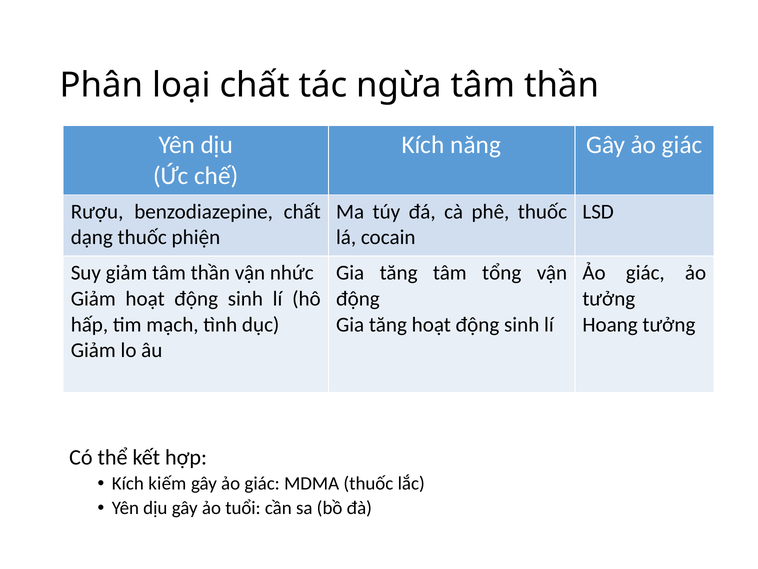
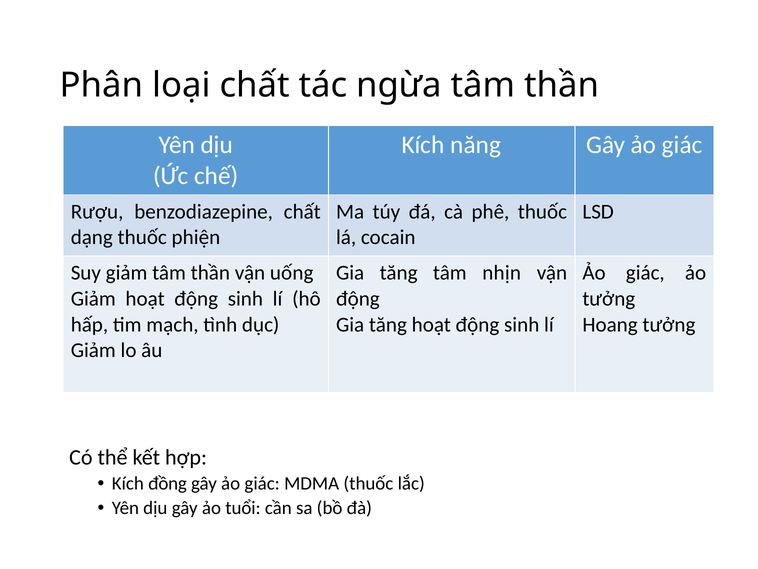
nhức: nhức -> uống
tổng: tổng -> nhịn
kiếm: kiếm -> đồng
